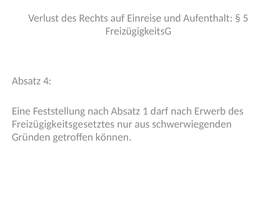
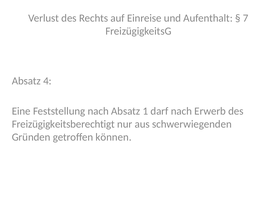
5: 5 -> 7
Freizügigkeitsgesetztes: Freizügigkeitsgesetztes -> Freizügigkeitsberechtigt
